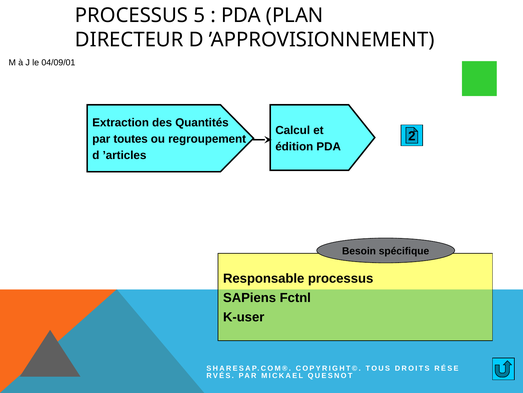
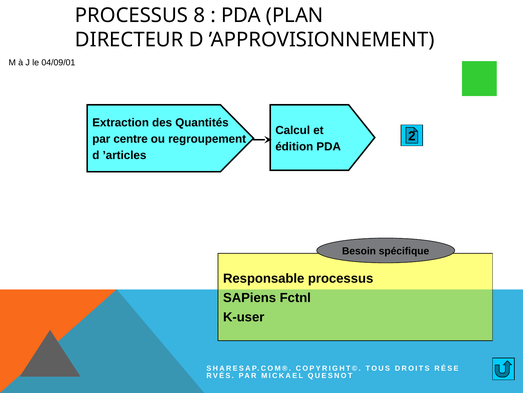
5: 5 -> 8
toutes: toutes -> centre
